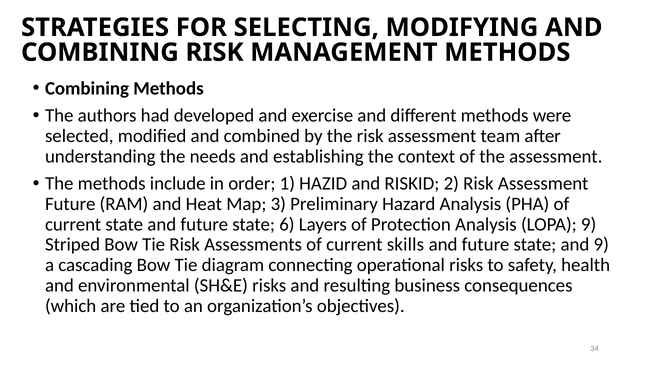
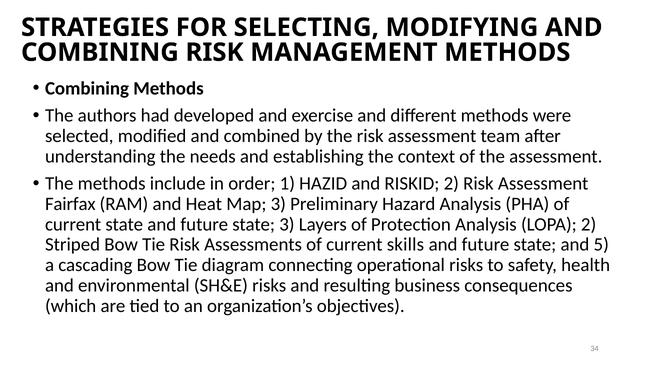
Future at (70, 204): Future -> Fairfax
state 6: 6 -> 3
LOPA 9: 9 -> 2
and 9: 9 -> 5
